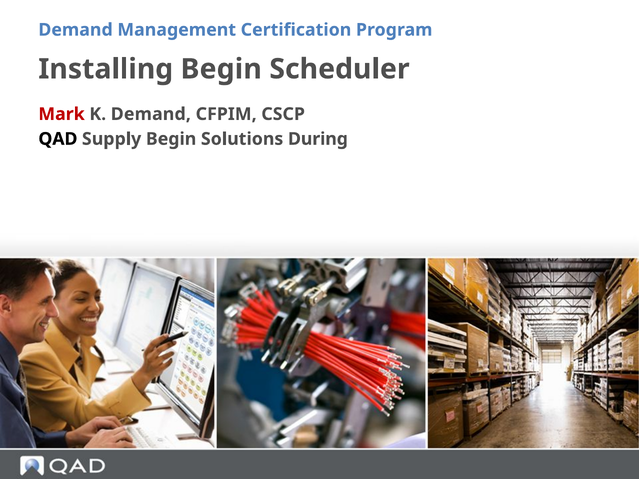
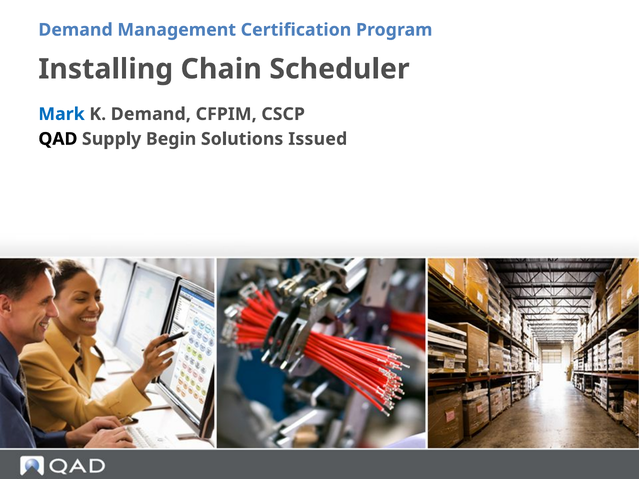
Installing Begin: Begin -> Chain
Mark colour: red -> blue
During: During -> Issued
